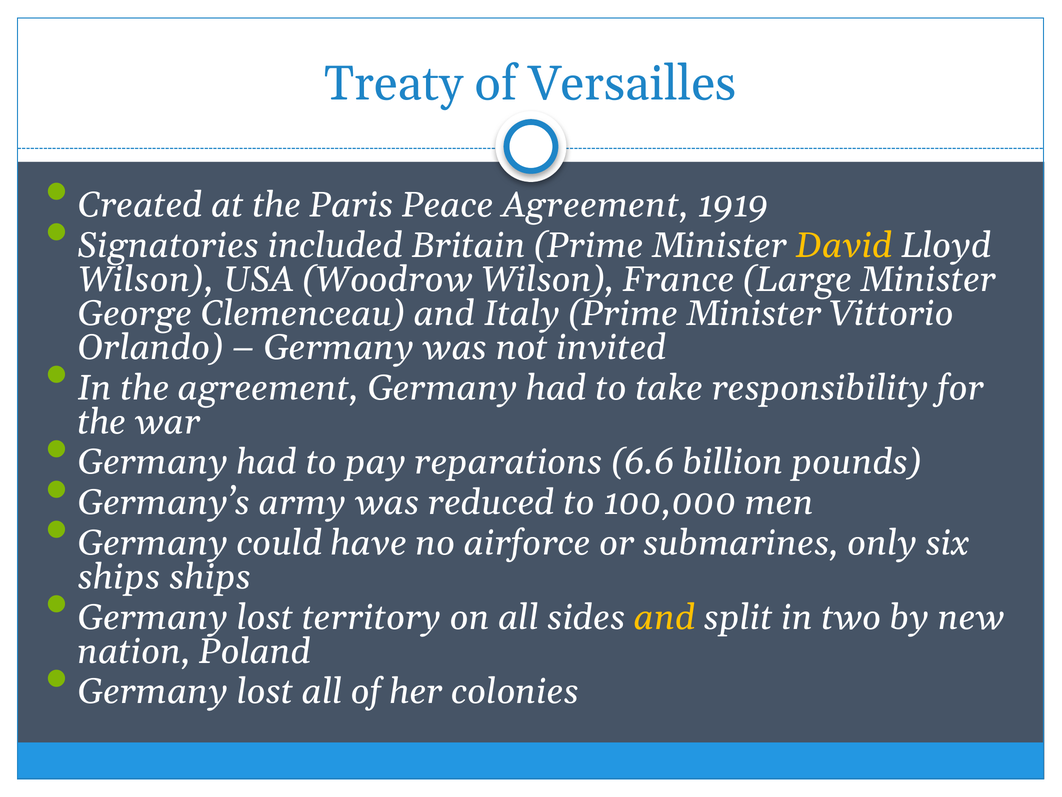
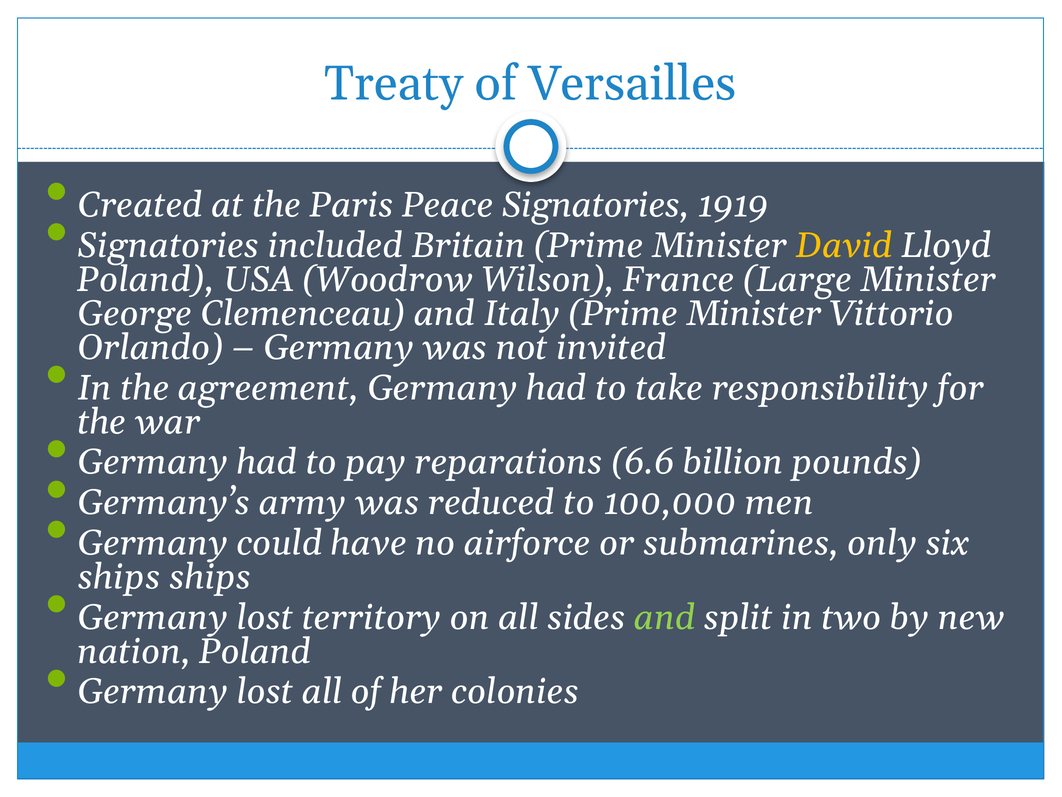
Peace Agreement: Agreement -> Signatories
Wilson at (146, 279): Wilson -> Poland
and at (665, 617) colour: yellow -> light green
